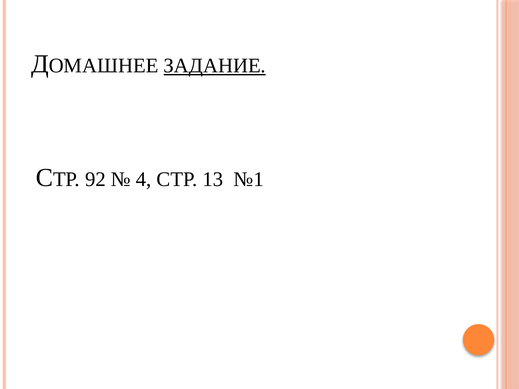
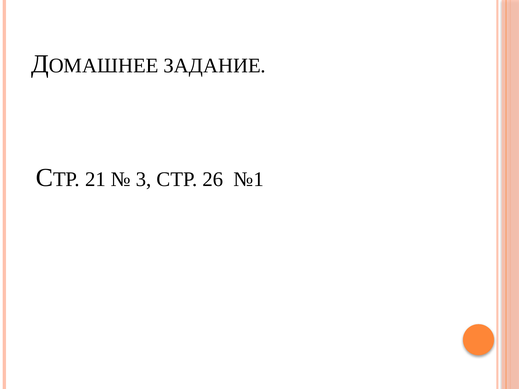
ЗАДАНИЕ underline: present -> none
92: 92 -> 21
4: 4 -> 3
13: 13 -> 26
